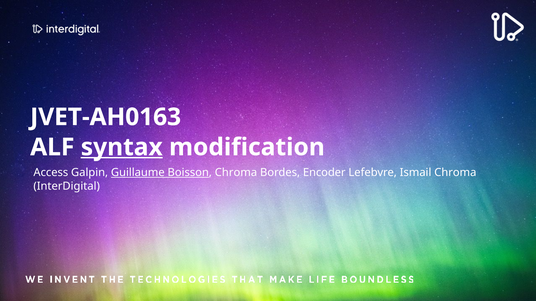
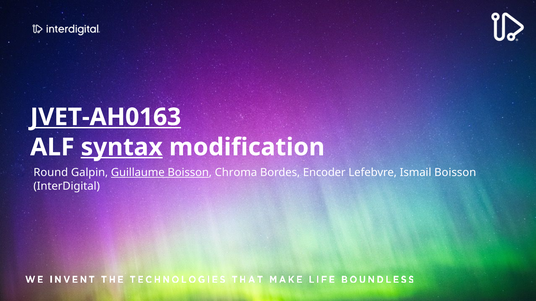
JVET-AH0163 underline: none -> present
Access: Access -> Round
Ismail Chroma: Chroma -> Boisson
